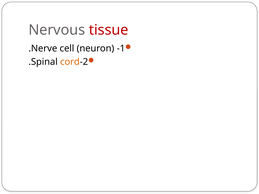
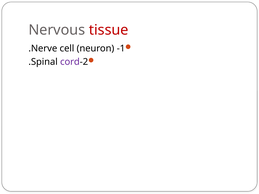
cord colour: orange -> purple
